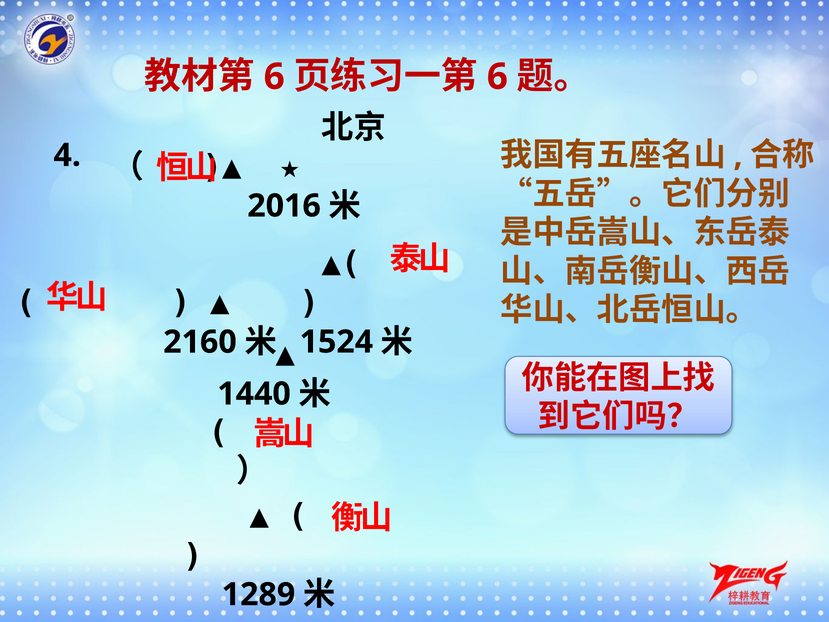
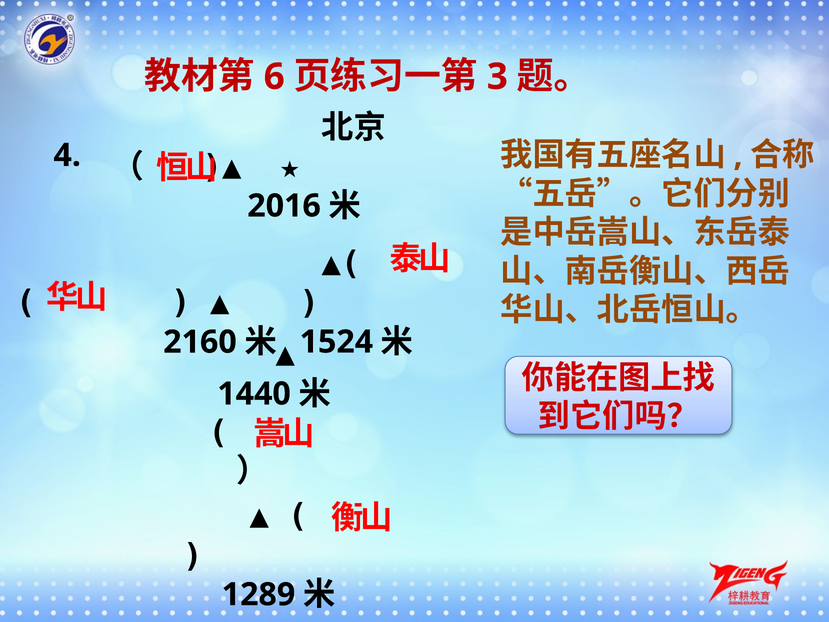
6 at (497, 77): 6 -> 3
